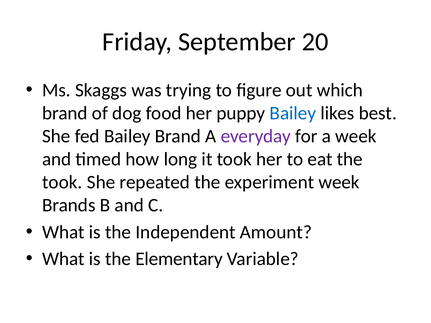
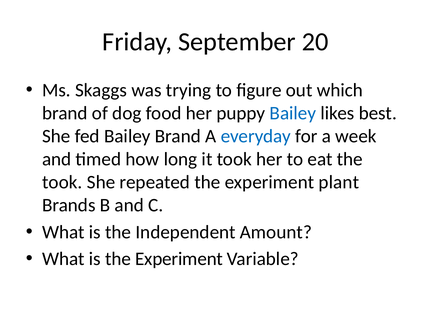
everyday colour: purple -> blue
experiment week: week -> plant
is the Elementary: Elementary -> Experiment
